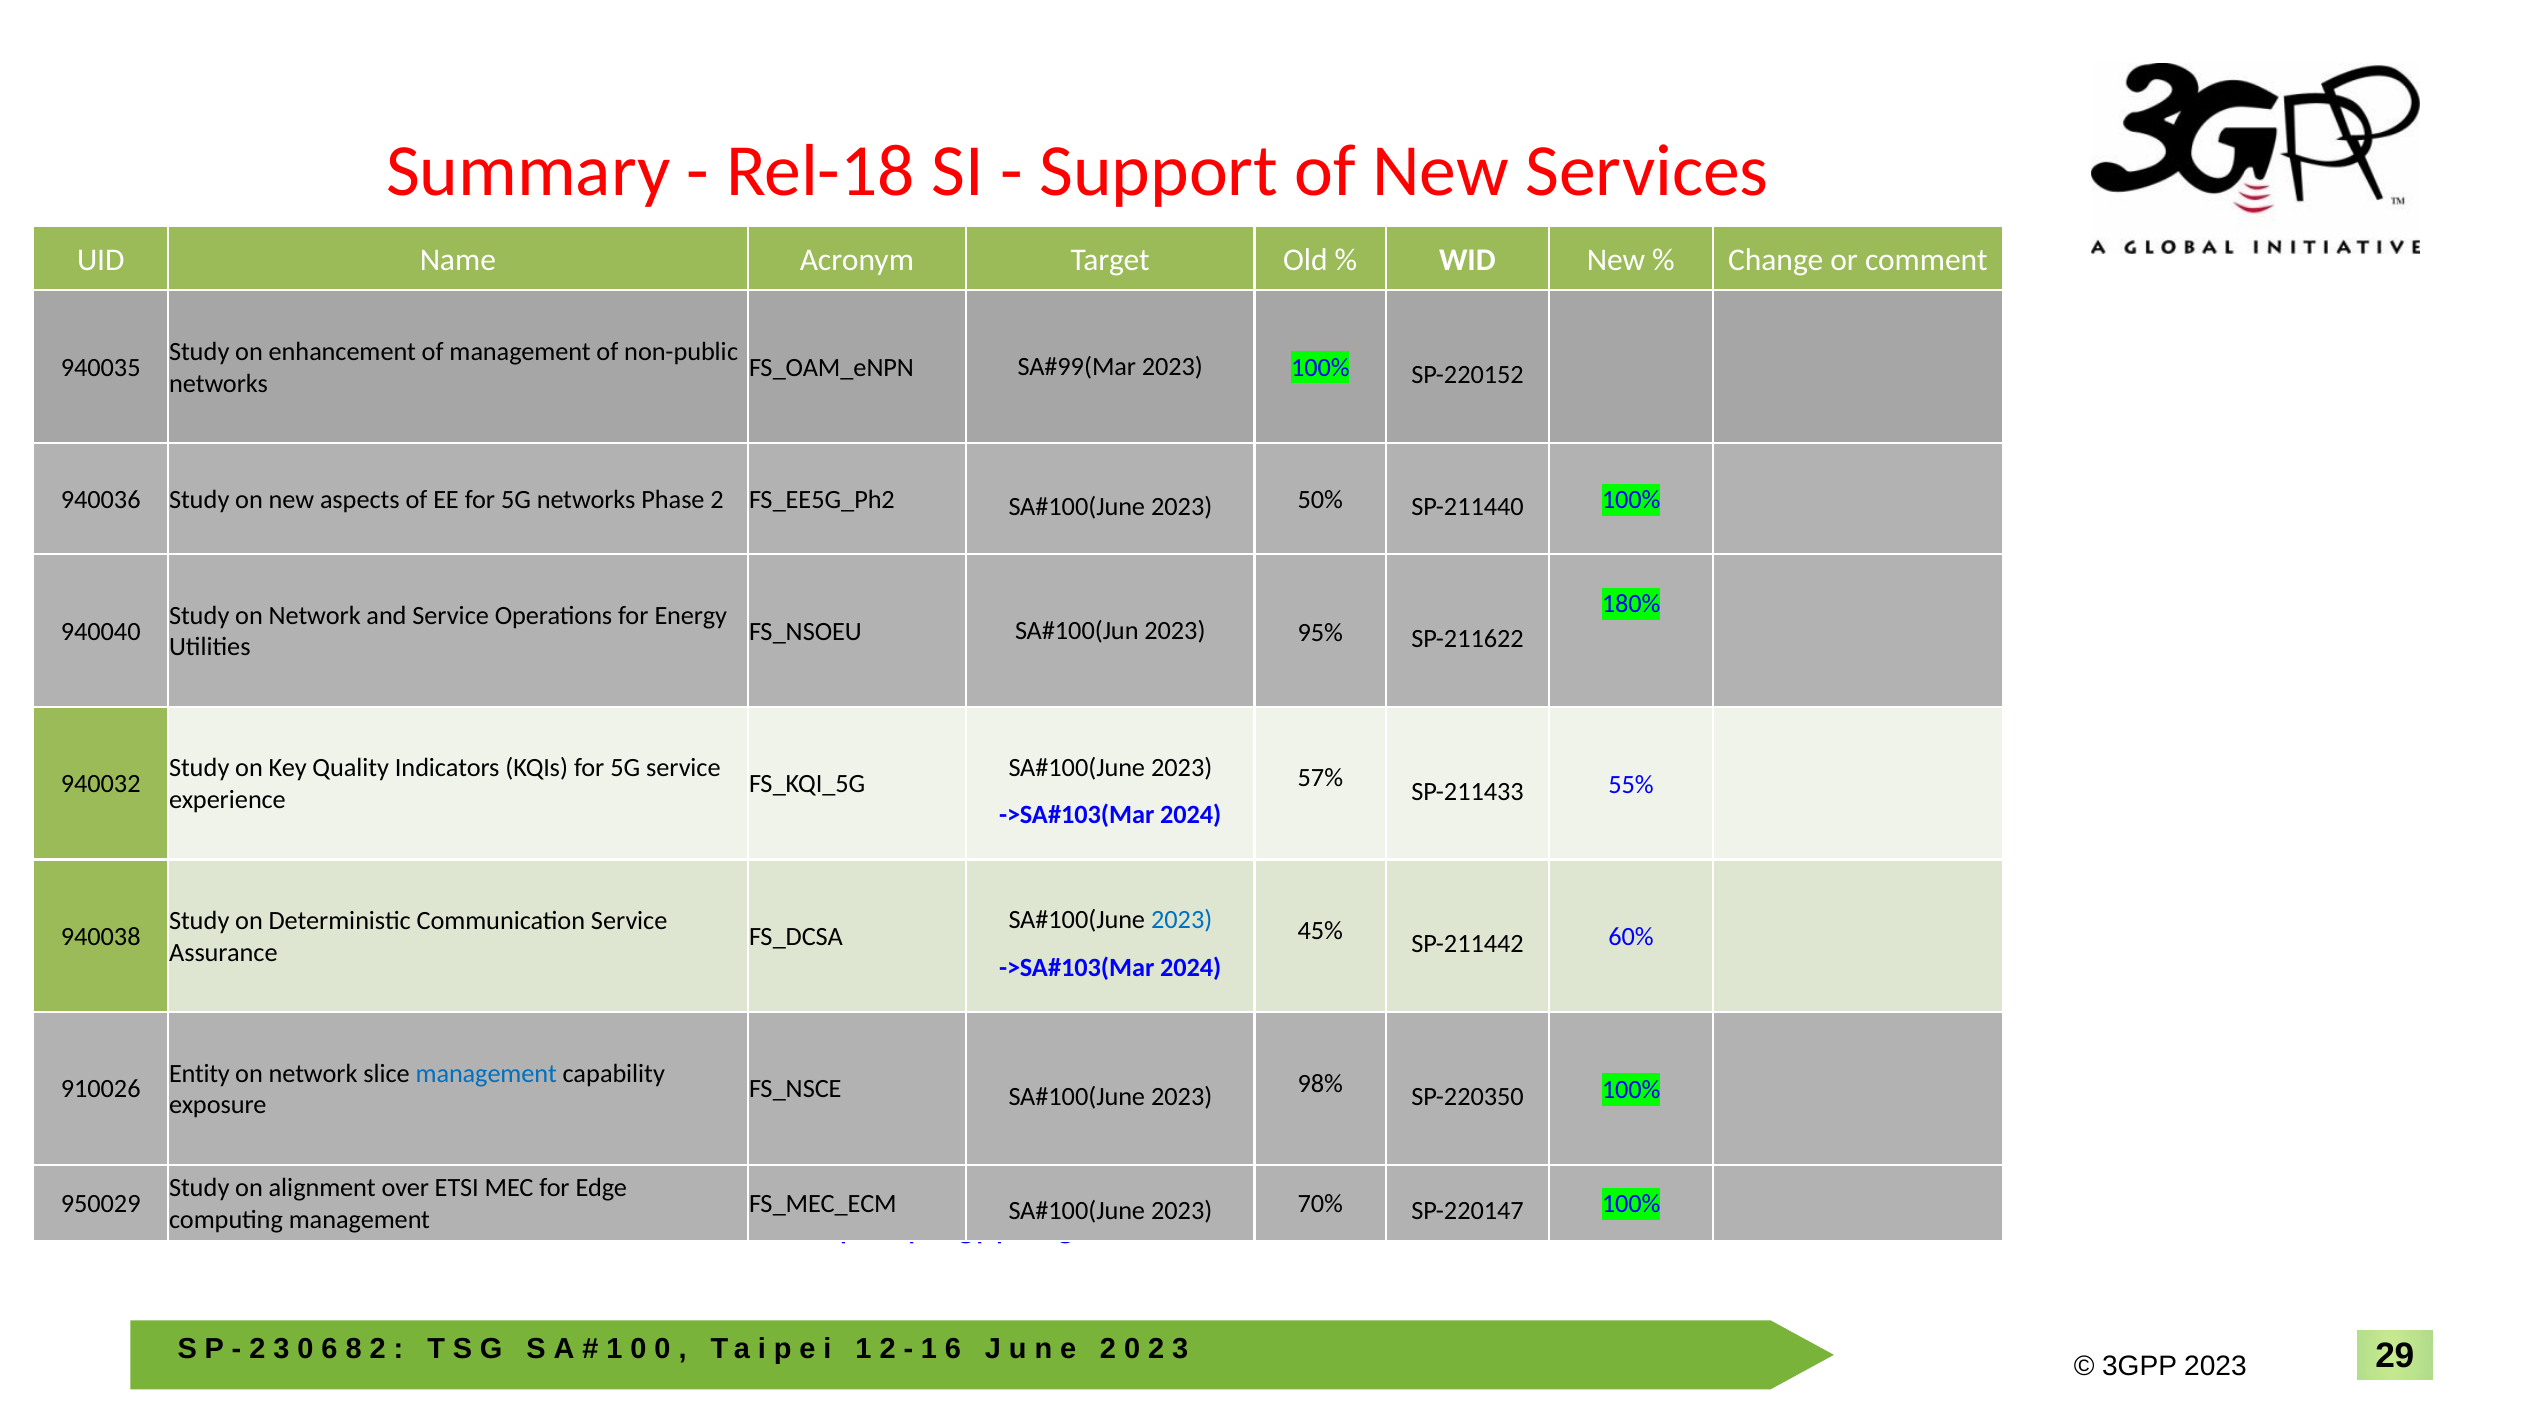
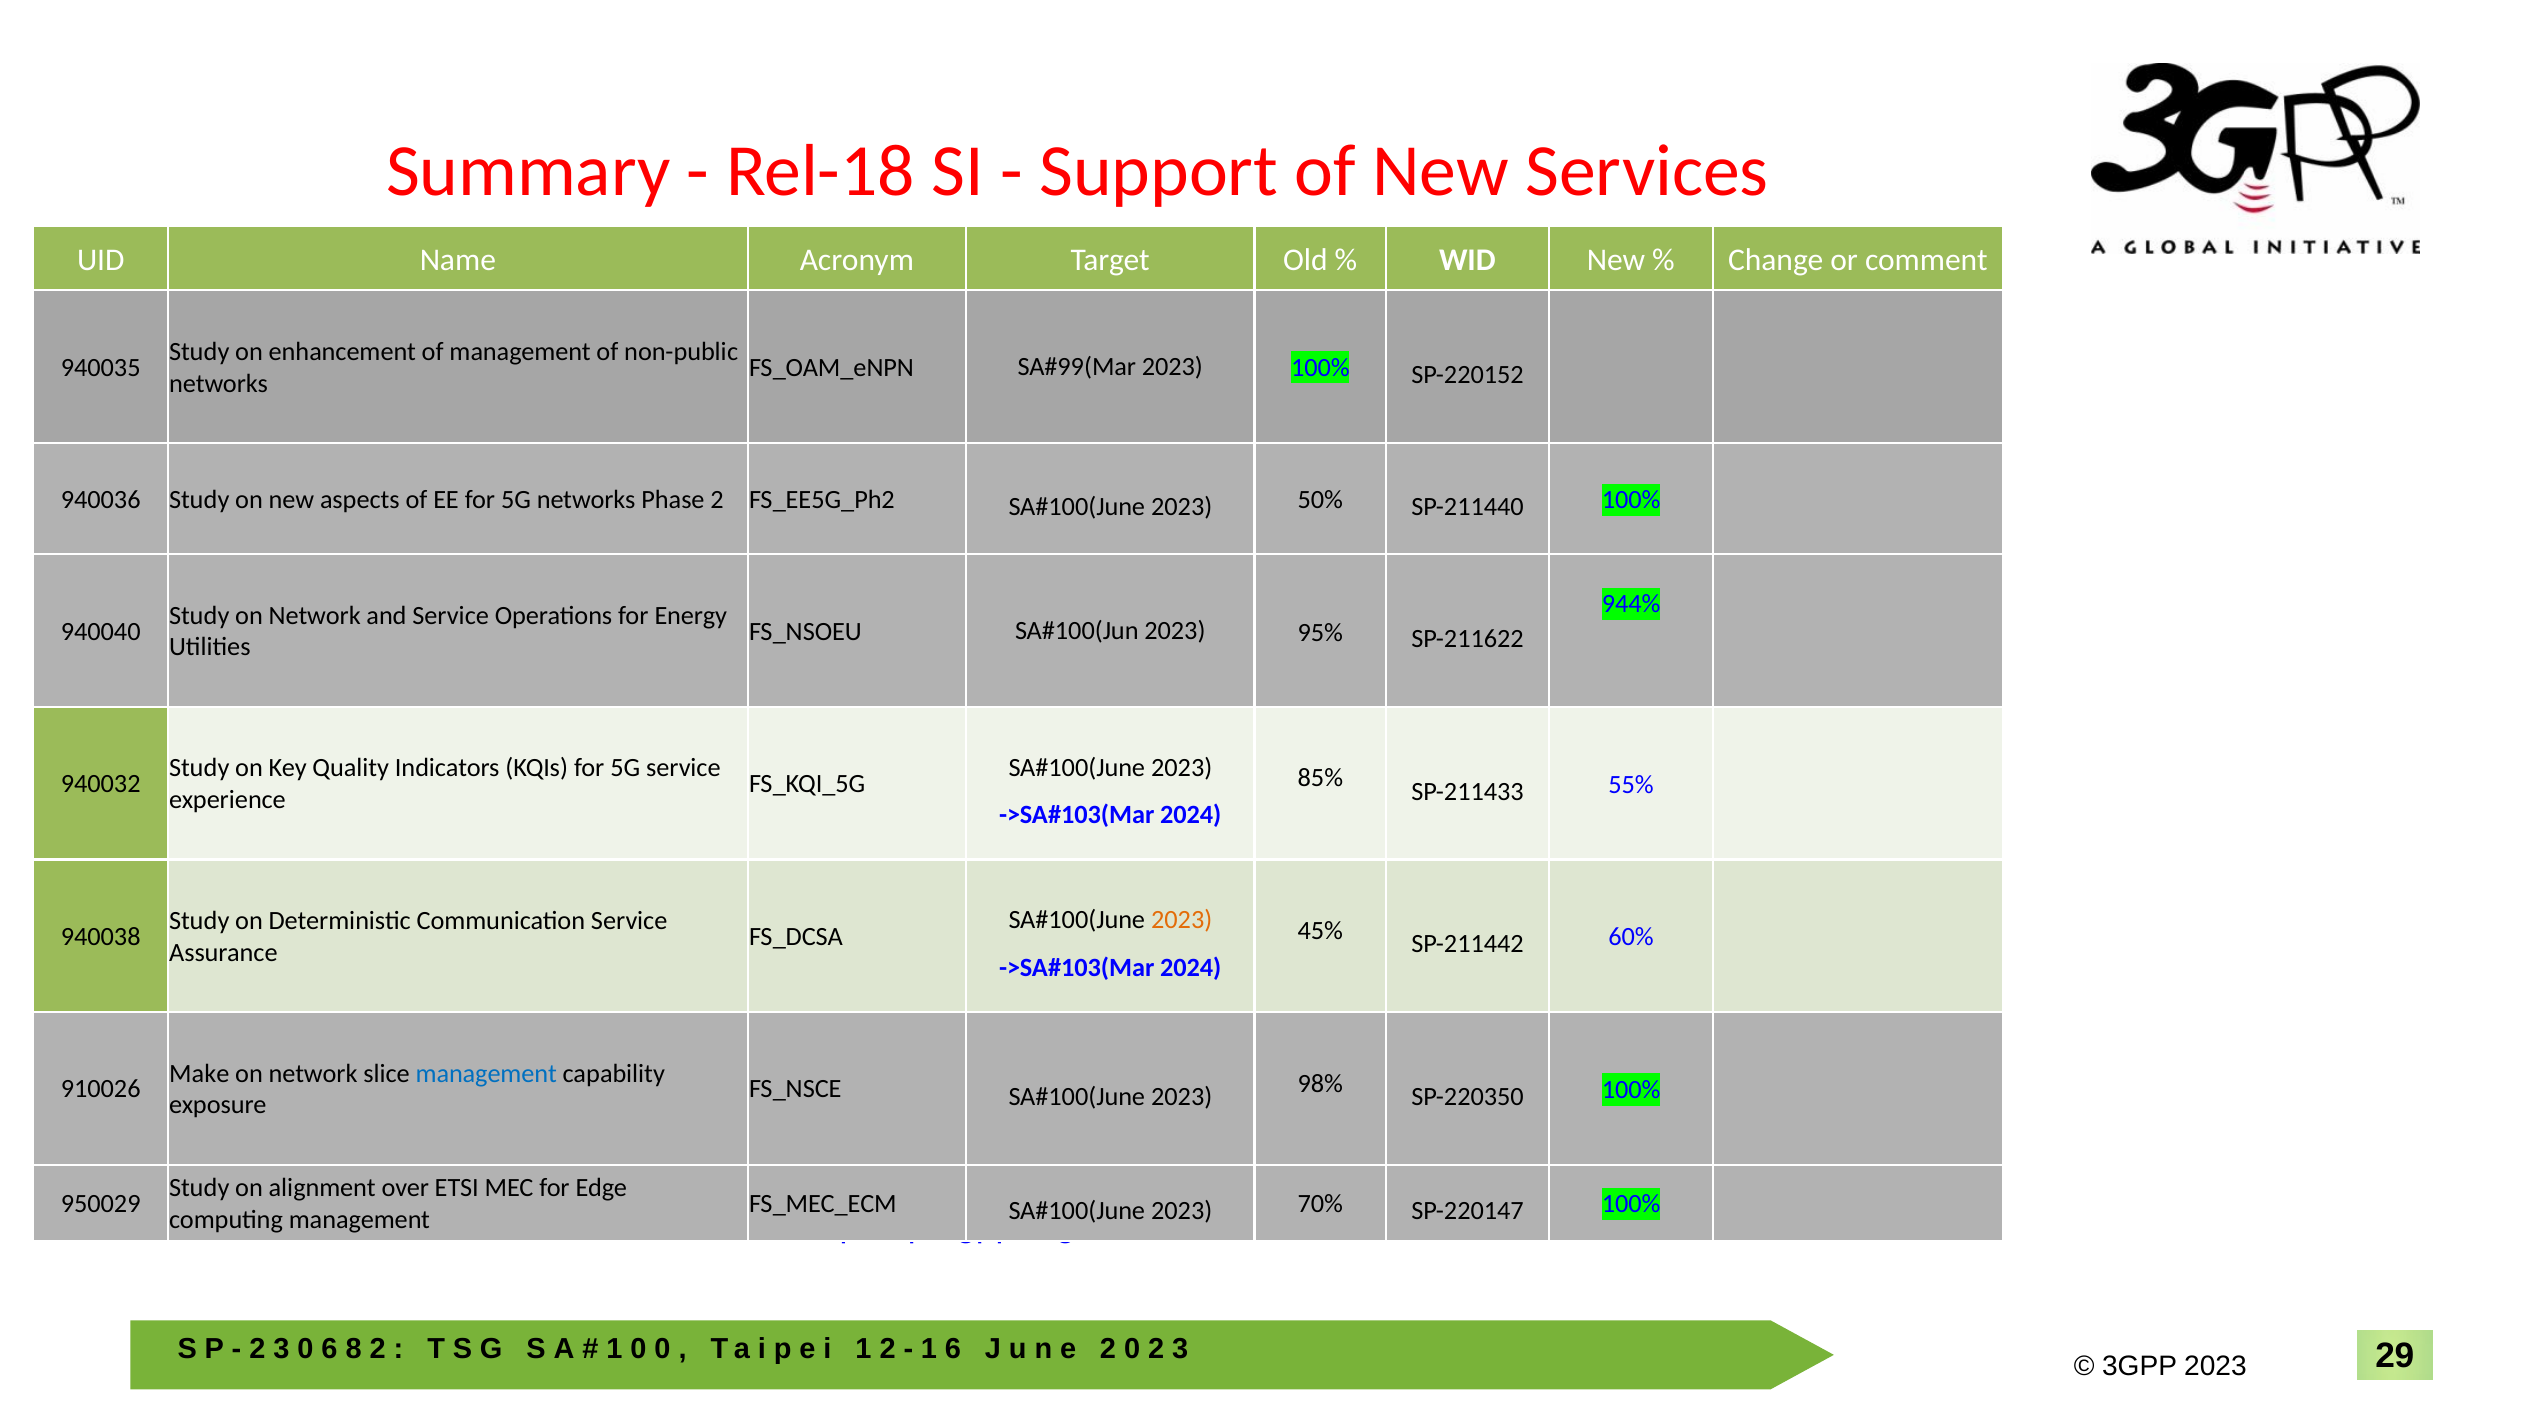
180%: 180% -> 944%
57%: 57% -> 85%
2023 at (1182, 920) colour: blue -> orange
Entity: Entity -> Make
